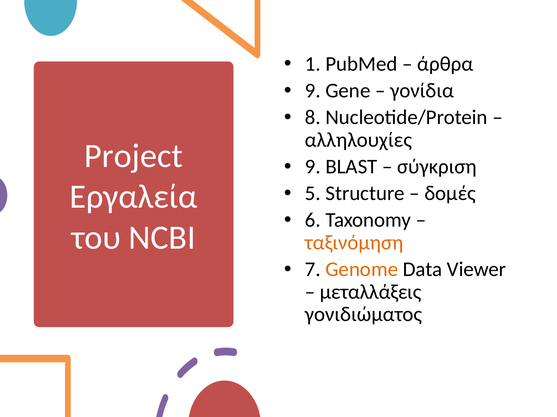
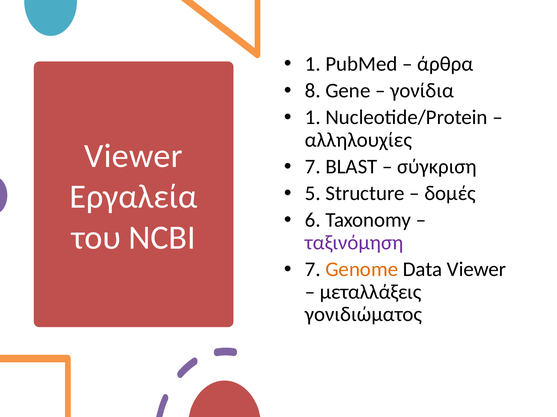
9 at (313, 91): 9 -> 8
8 at (313, 118): 8 -> 1
Project at (134, 156): Project -> Viewer
9 at (313, 167): 9 -> 7
ταξινόμηση colour: orange -> purple
